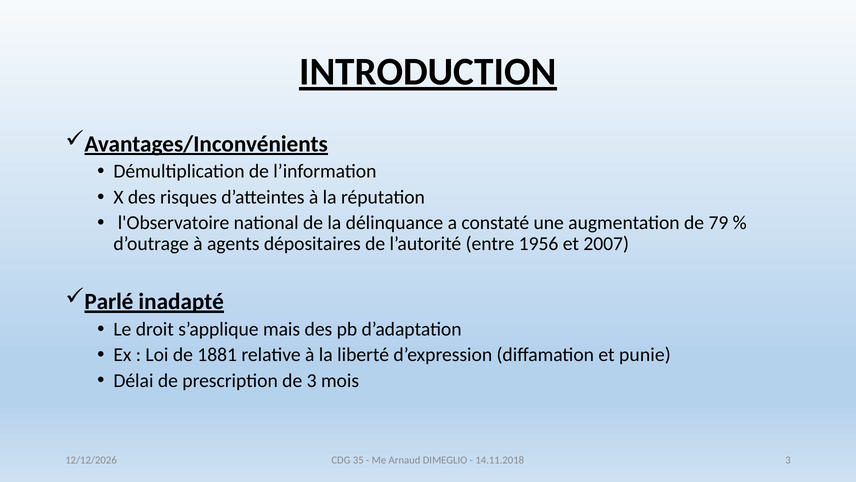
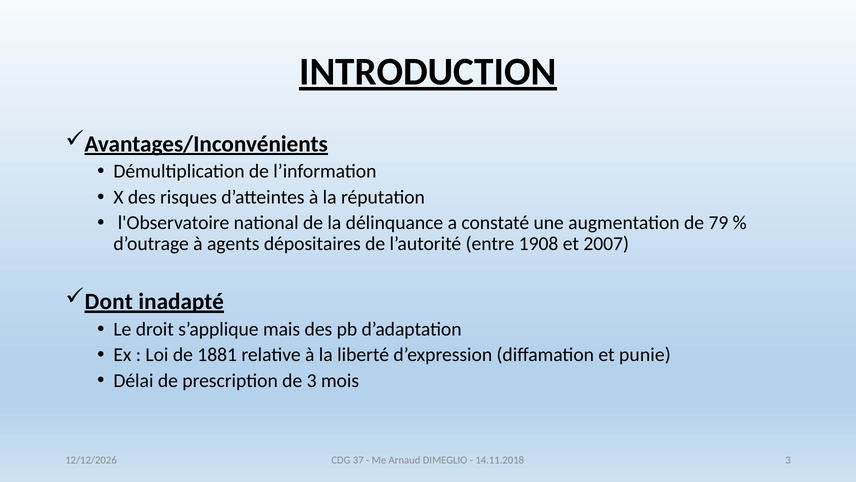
1956: 1956 -> 1908
Parlé: Parlé -> Dont
35: 35 -> 37
